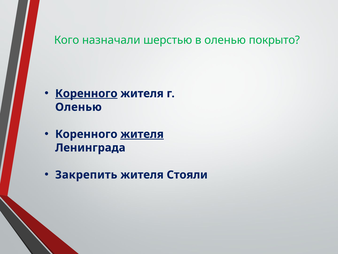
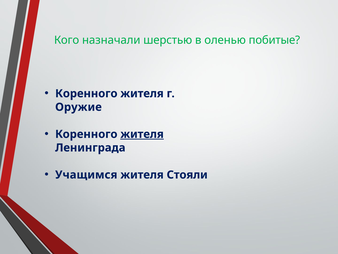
покрыто: покрыто -> побитые
Коренного at (86, 93) underline: present -> none
Оленью at (78, 107): Оленью -> Оружие
Закрепить: Закрепить -> Учащимся
